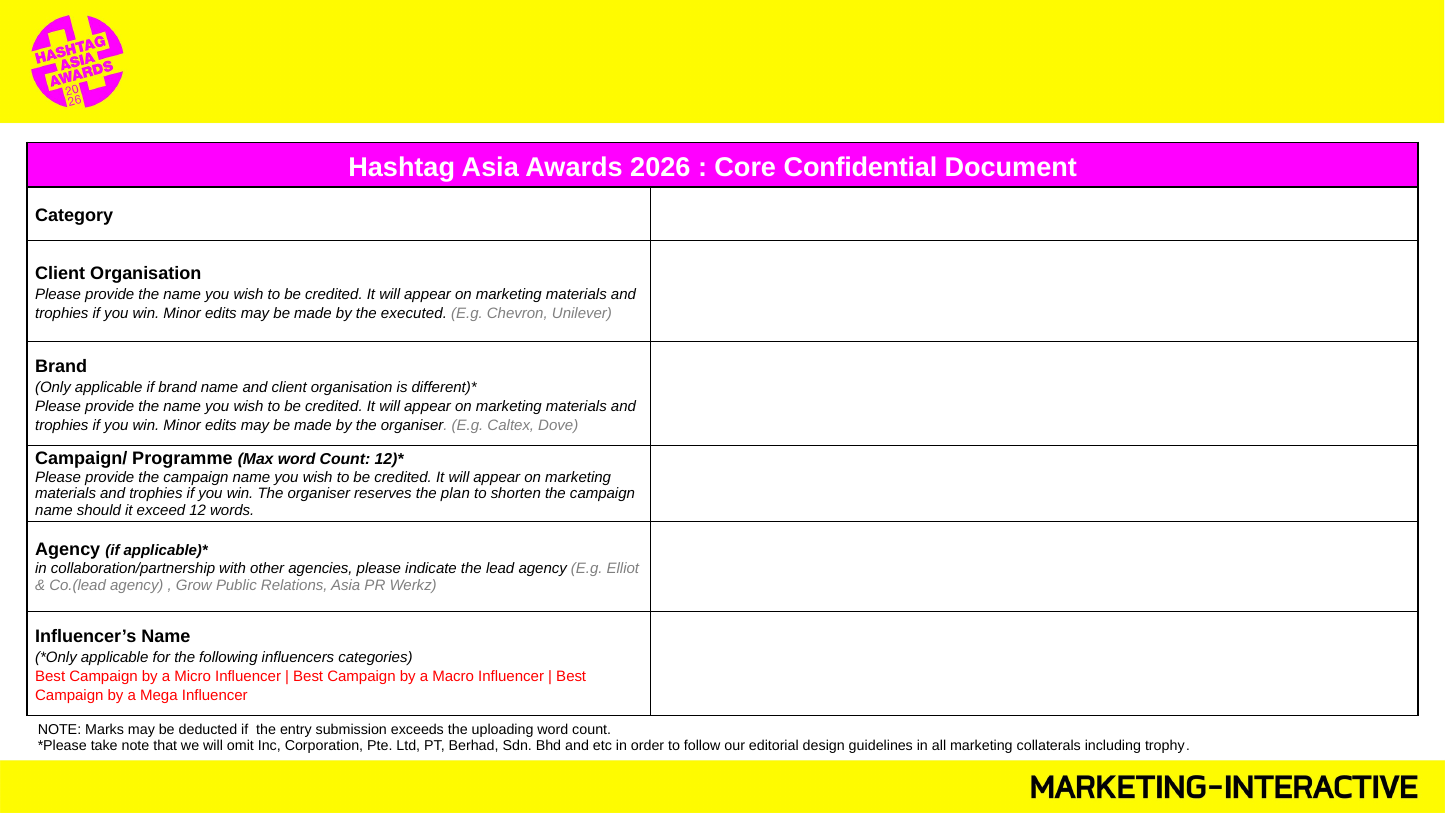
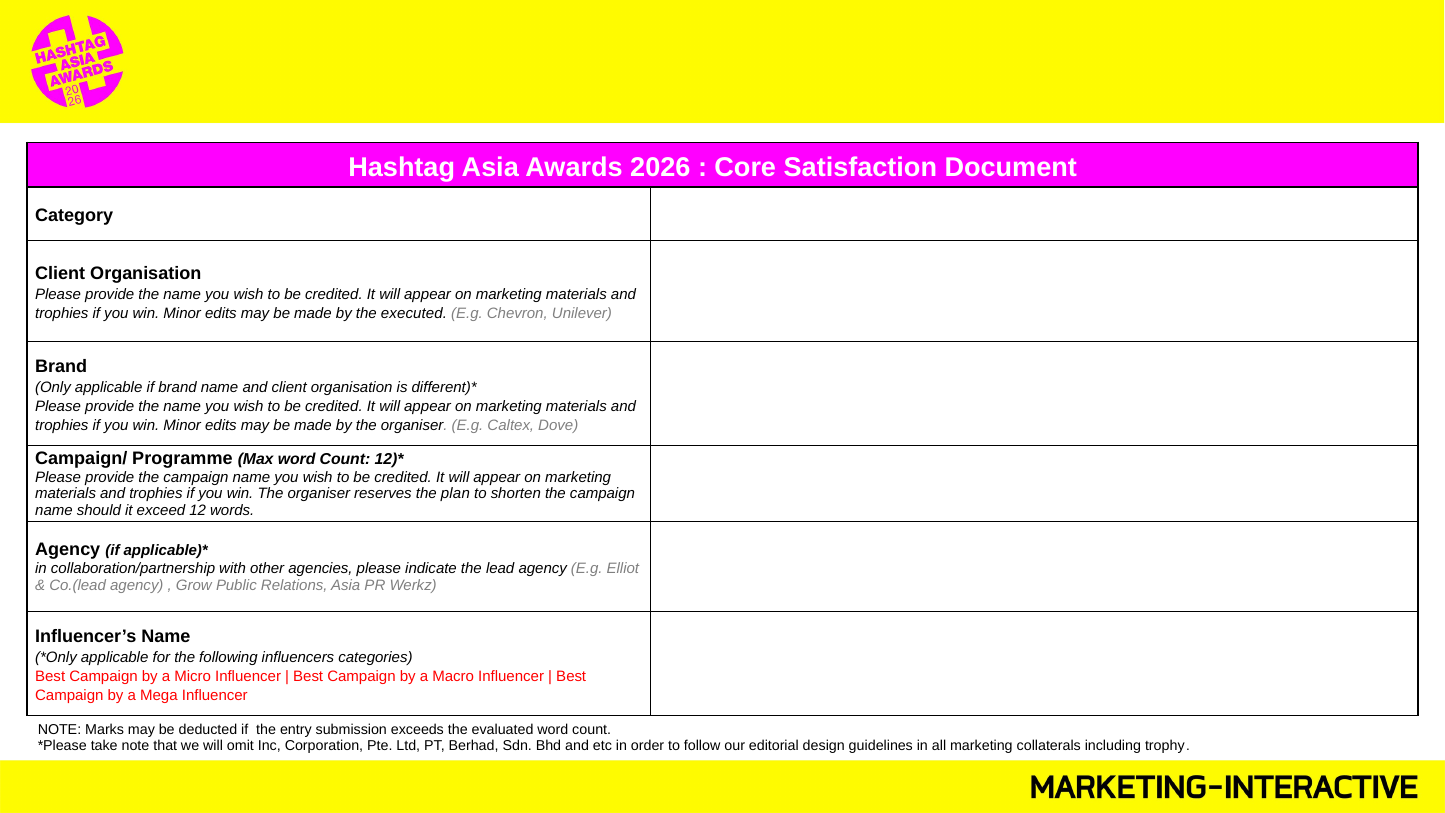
Confidential: Confidential -> Satisfaction
uploading: uploading -> evaluated
